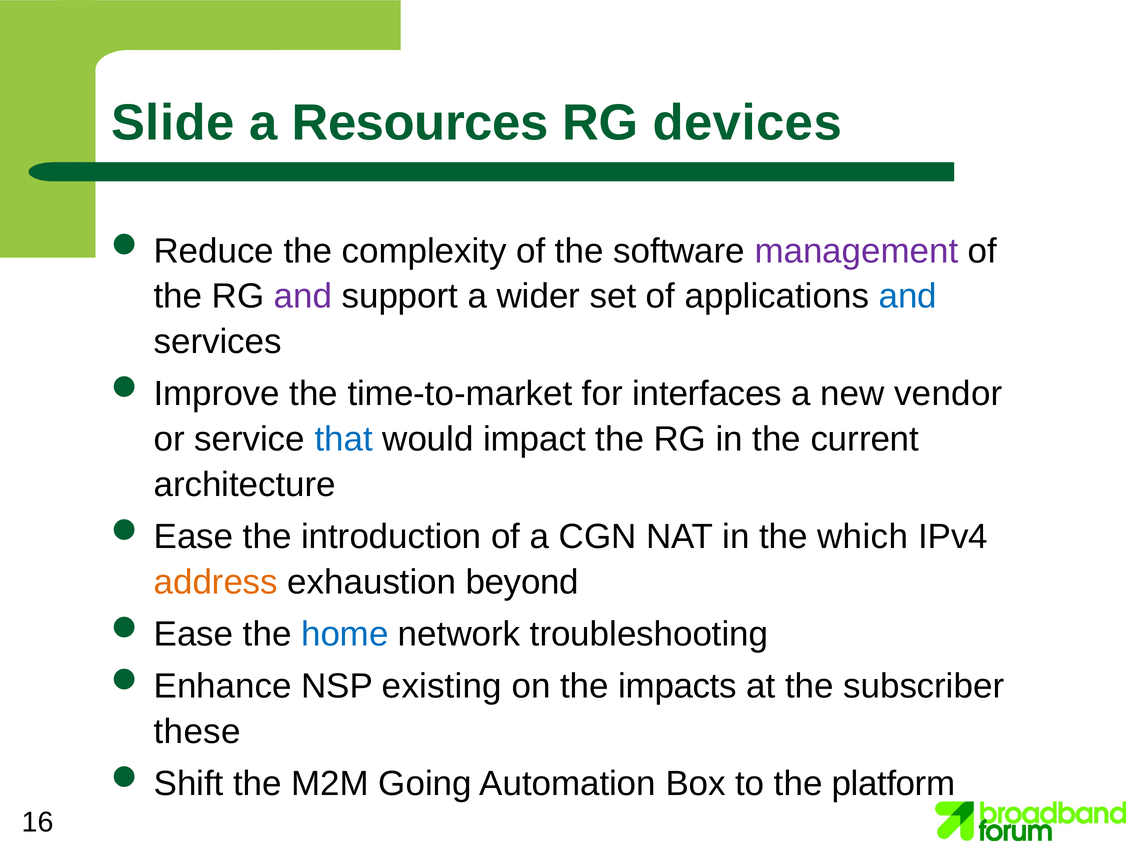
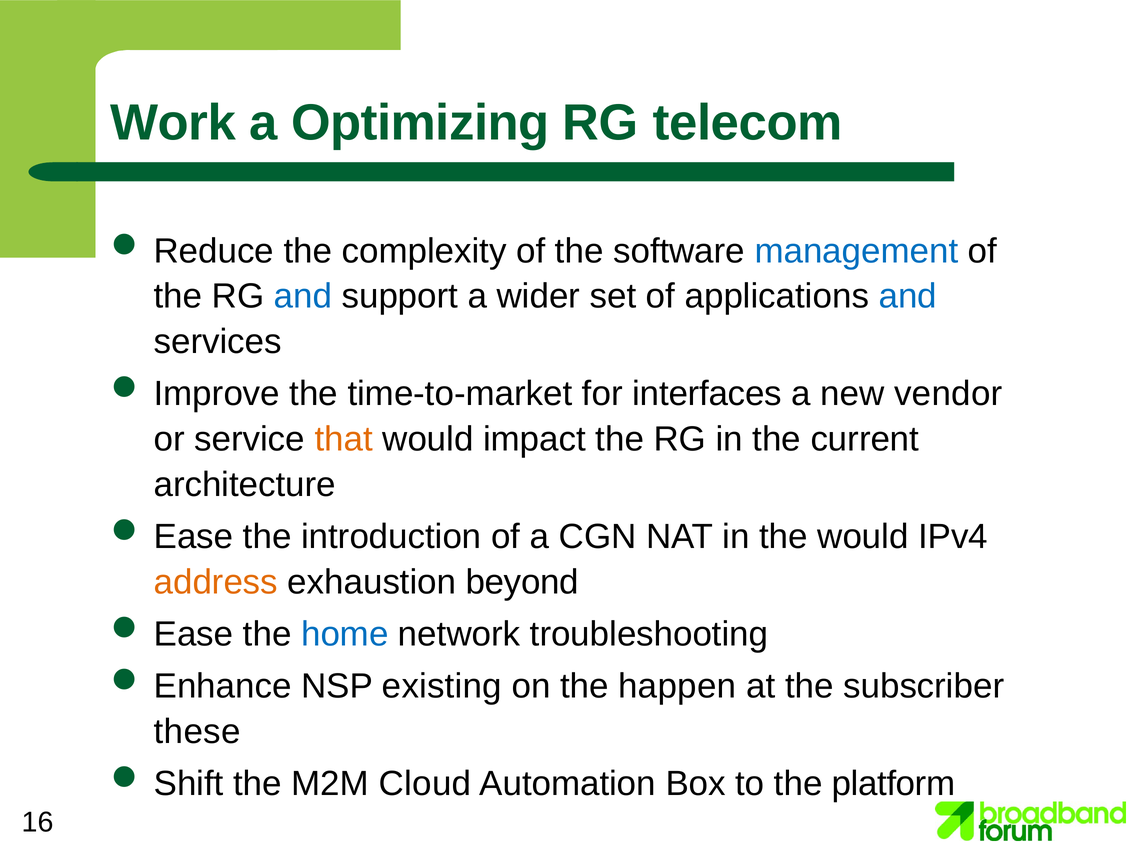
Slide: Slide -> Work
Resources: Resources -> Optimizing
devices: devices -> telecom
management colour: purple -> blue
and at (303, 296) colour: purple -> blue
that colour: blue -> orange
the which: which -> would
impacts: impacts -> happen
Going: Going -> Cloud
